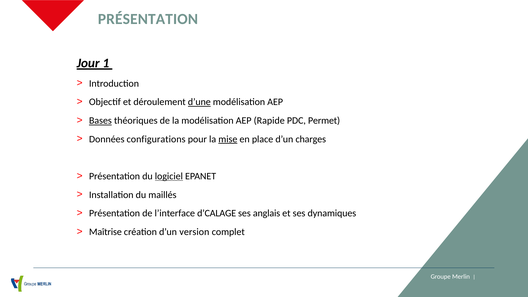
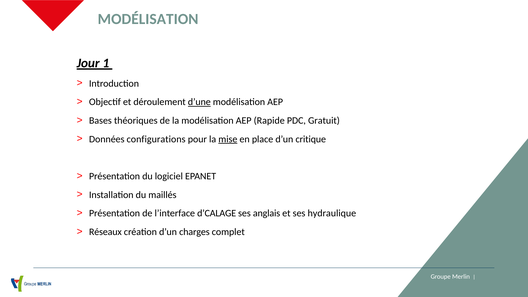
PRÉSENTATION at (148, 19): PRÉSENTATION -> MODÉLISATION
Bases underline: present -> none
Permet: Permet -> Gratuit
charges: charges -> critique
logiciel underline: present -> none
dynamiques: dynamiques -> hydraulique
Maîtrise: Maîtrise -> Réseaux
version: version -> charges
